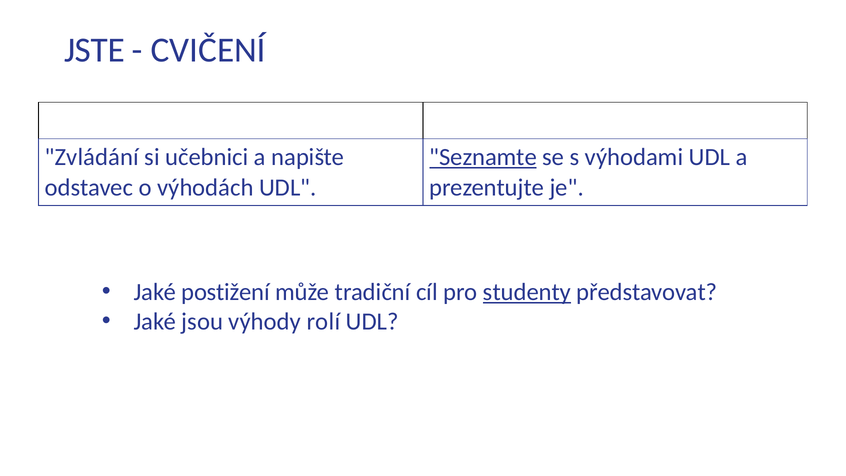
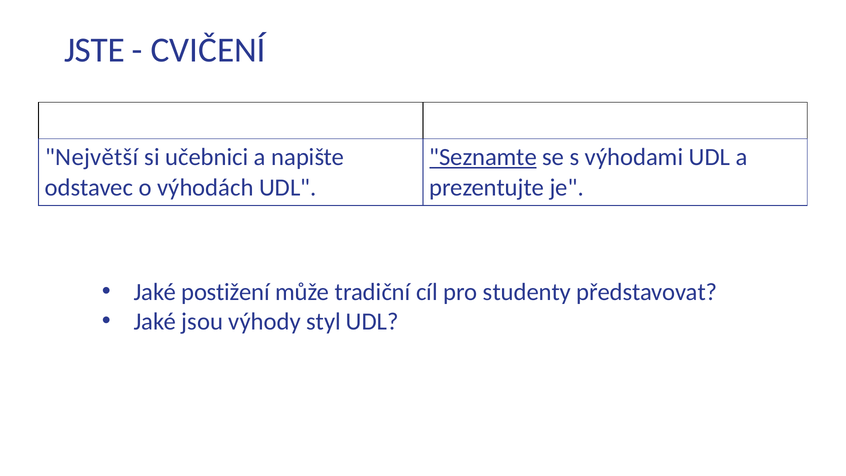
Zvládání: Zvládání -> Největší
studenty underline: present -> none
rolí: rolí -> styl
